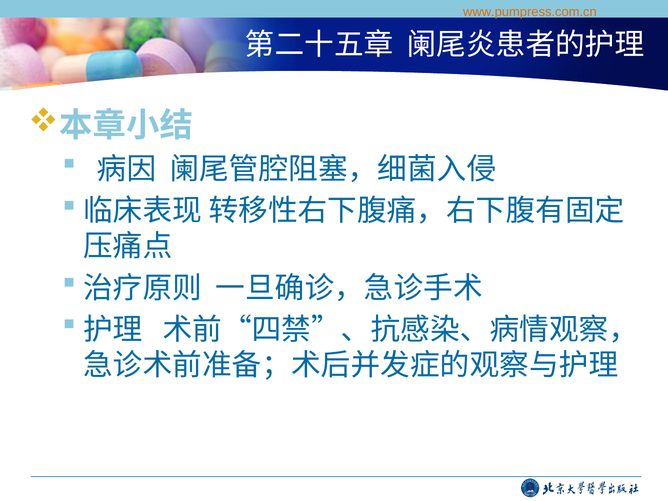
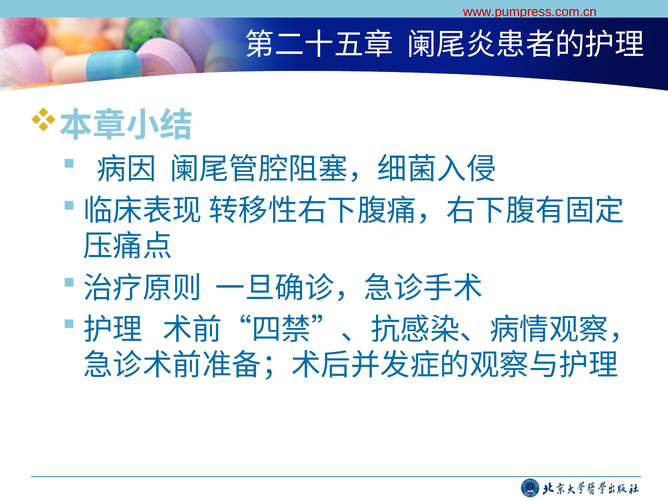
www.pumpress.com.cn colour: orange -> red
